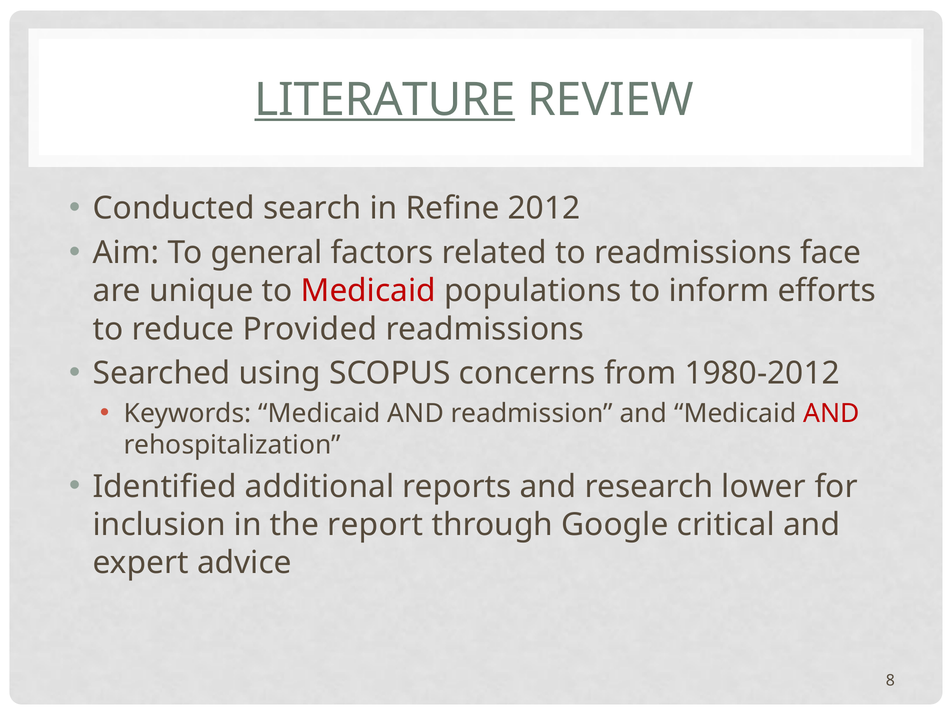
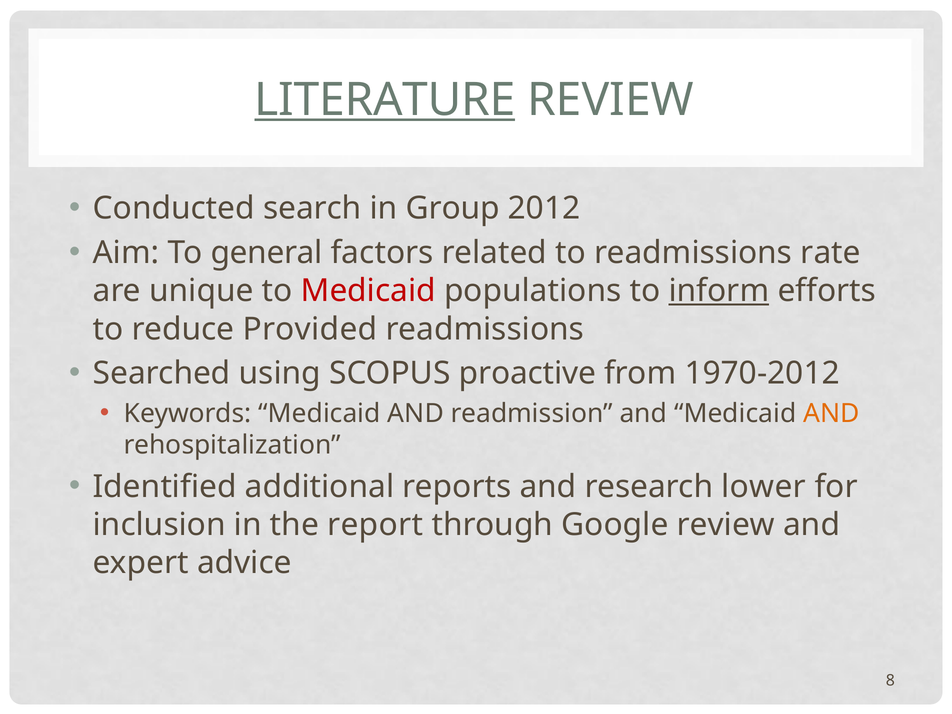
Refine: Refine -> Group
face: face -> rate
inform underline: none -> present
concerns: concerns -> proactive
1980-2012: 1980-2012 -> 1970-2012
AND at (831, 413) colour: red -> orange
Google critical: critical -> review
